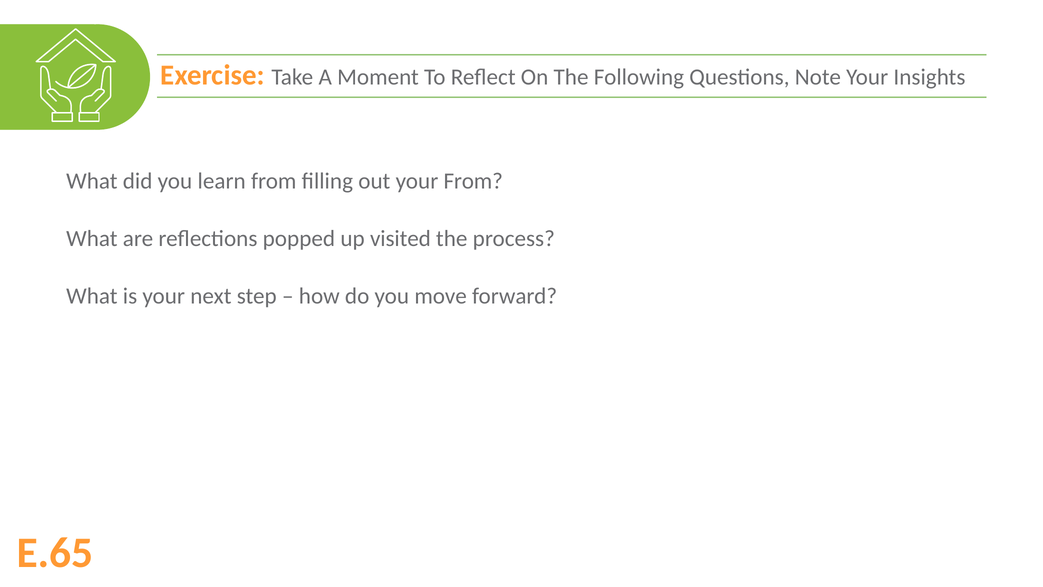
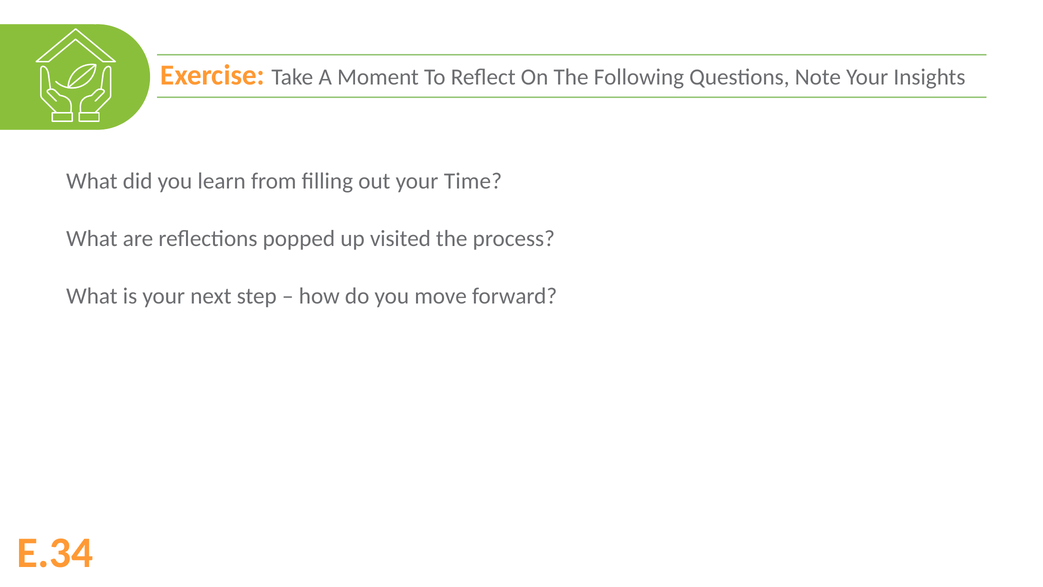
your From: From -> Time
E.65: E.65 -> E.34
